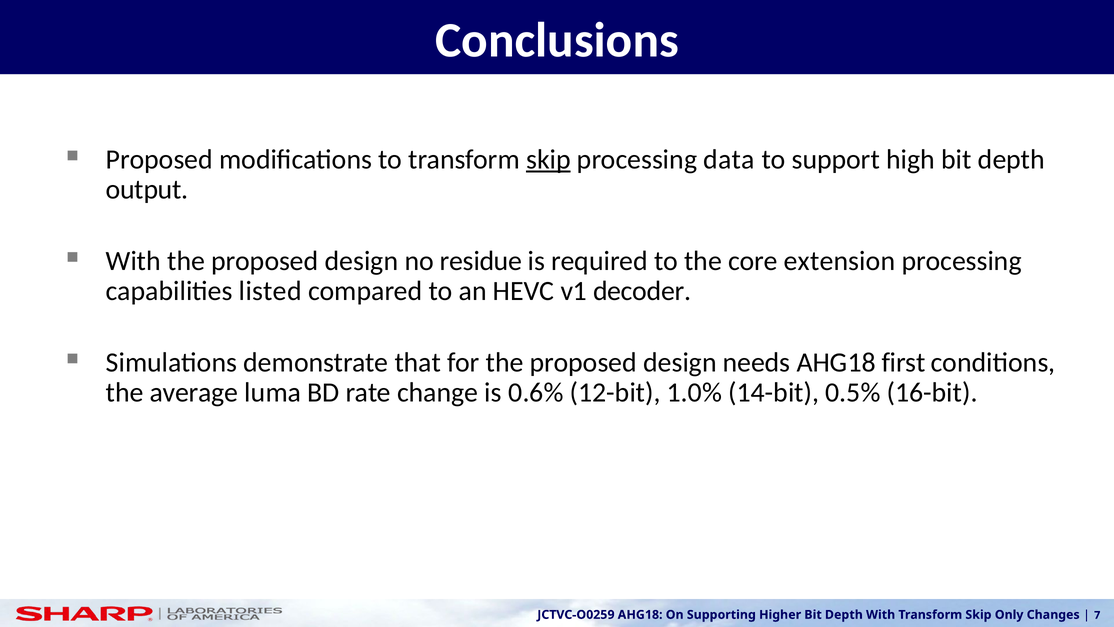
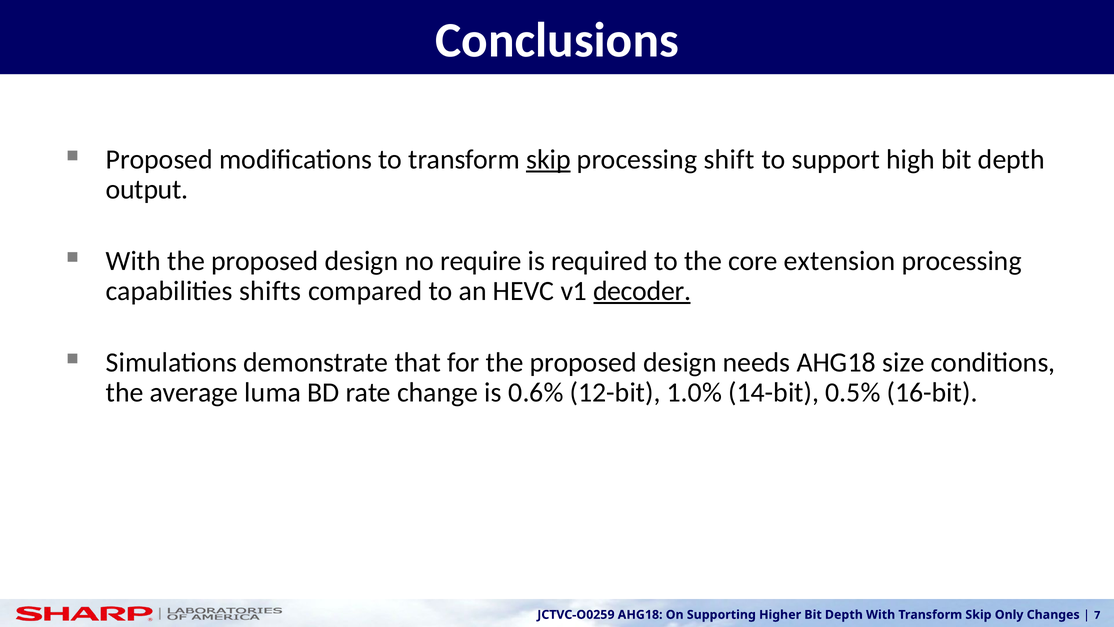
data: data -> shift
residue: residue -> require
listed: listed -> shifts
decoder underline: none -> present
first: first -> size
